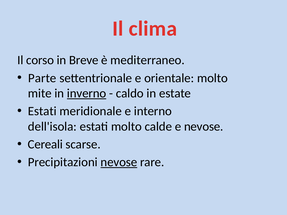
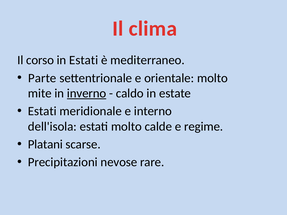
in Breve: Breve -> Estati
e nevose: nevose -> regime
Cereali: Cereali -> Platani
nevose at (119, 162) underline: present -> none
